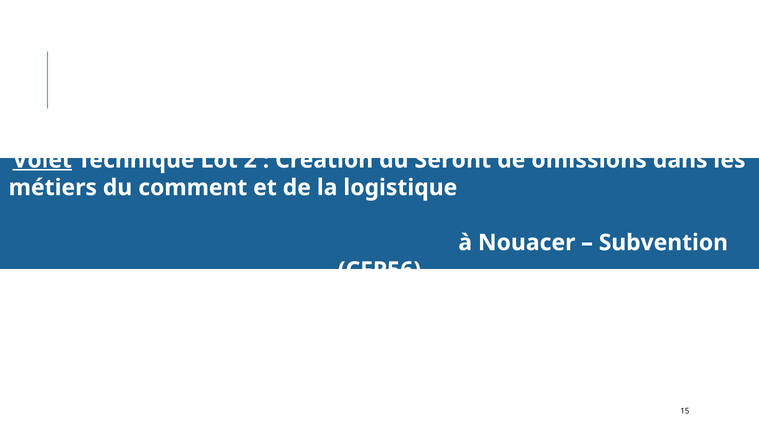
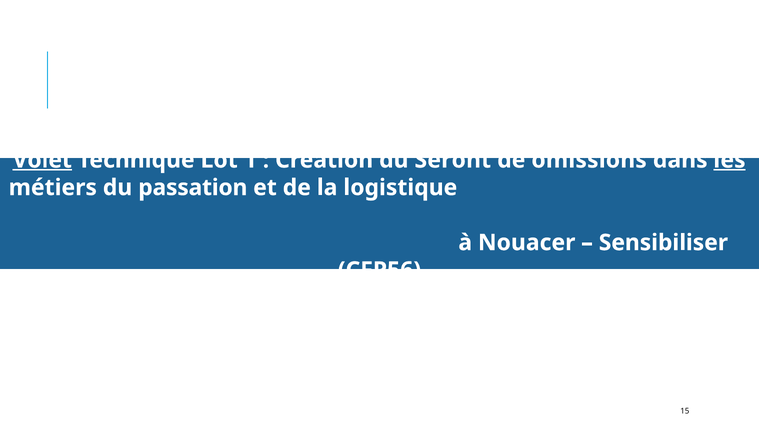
2: 2 -> 1
les underline: none -> present
comment: comment -> passation
Subvention: Subvention -> Sensibiliser
